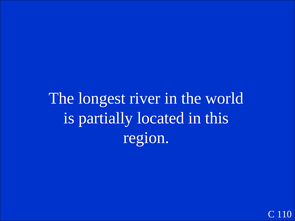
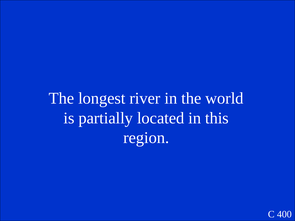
110: 110 -> 400
